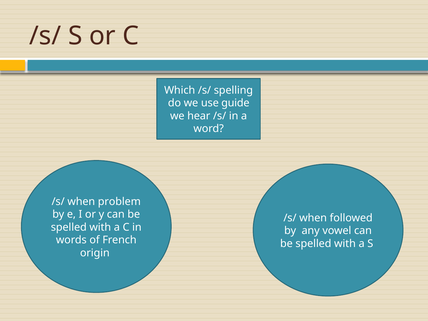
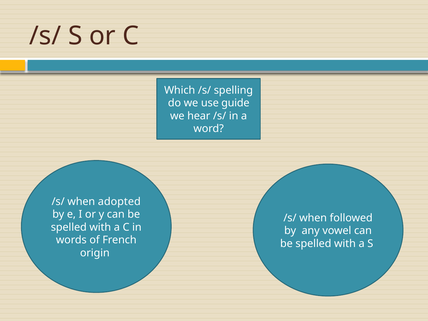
problem: problem -> adopted
